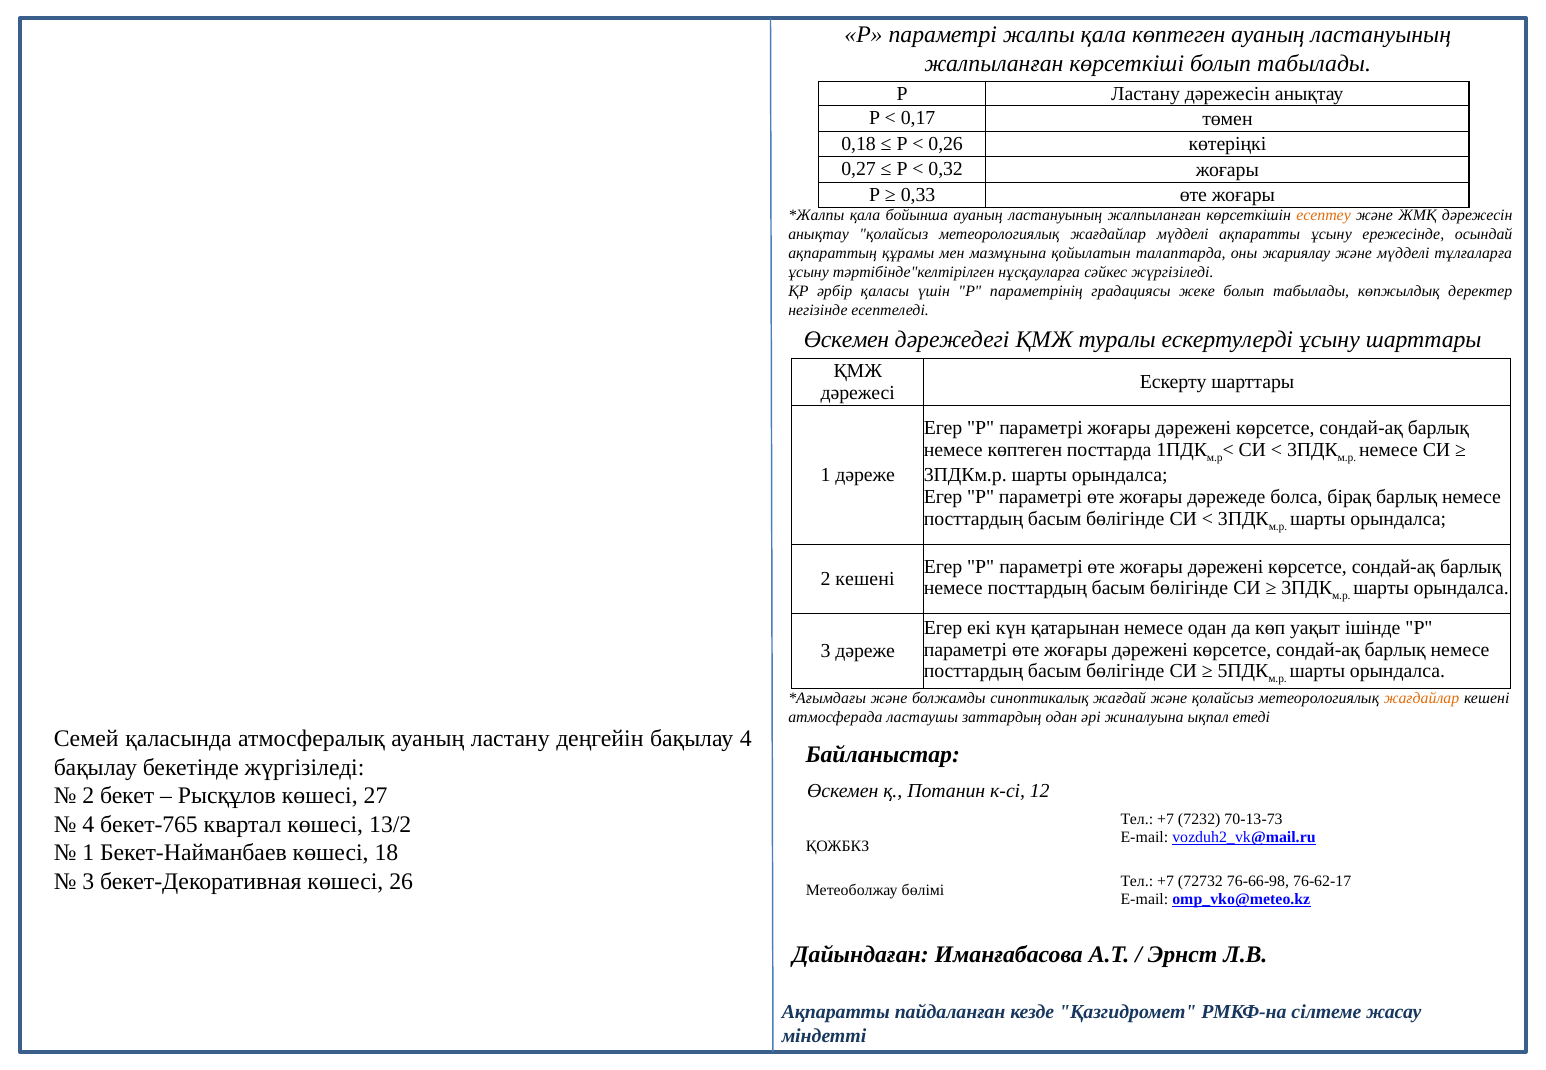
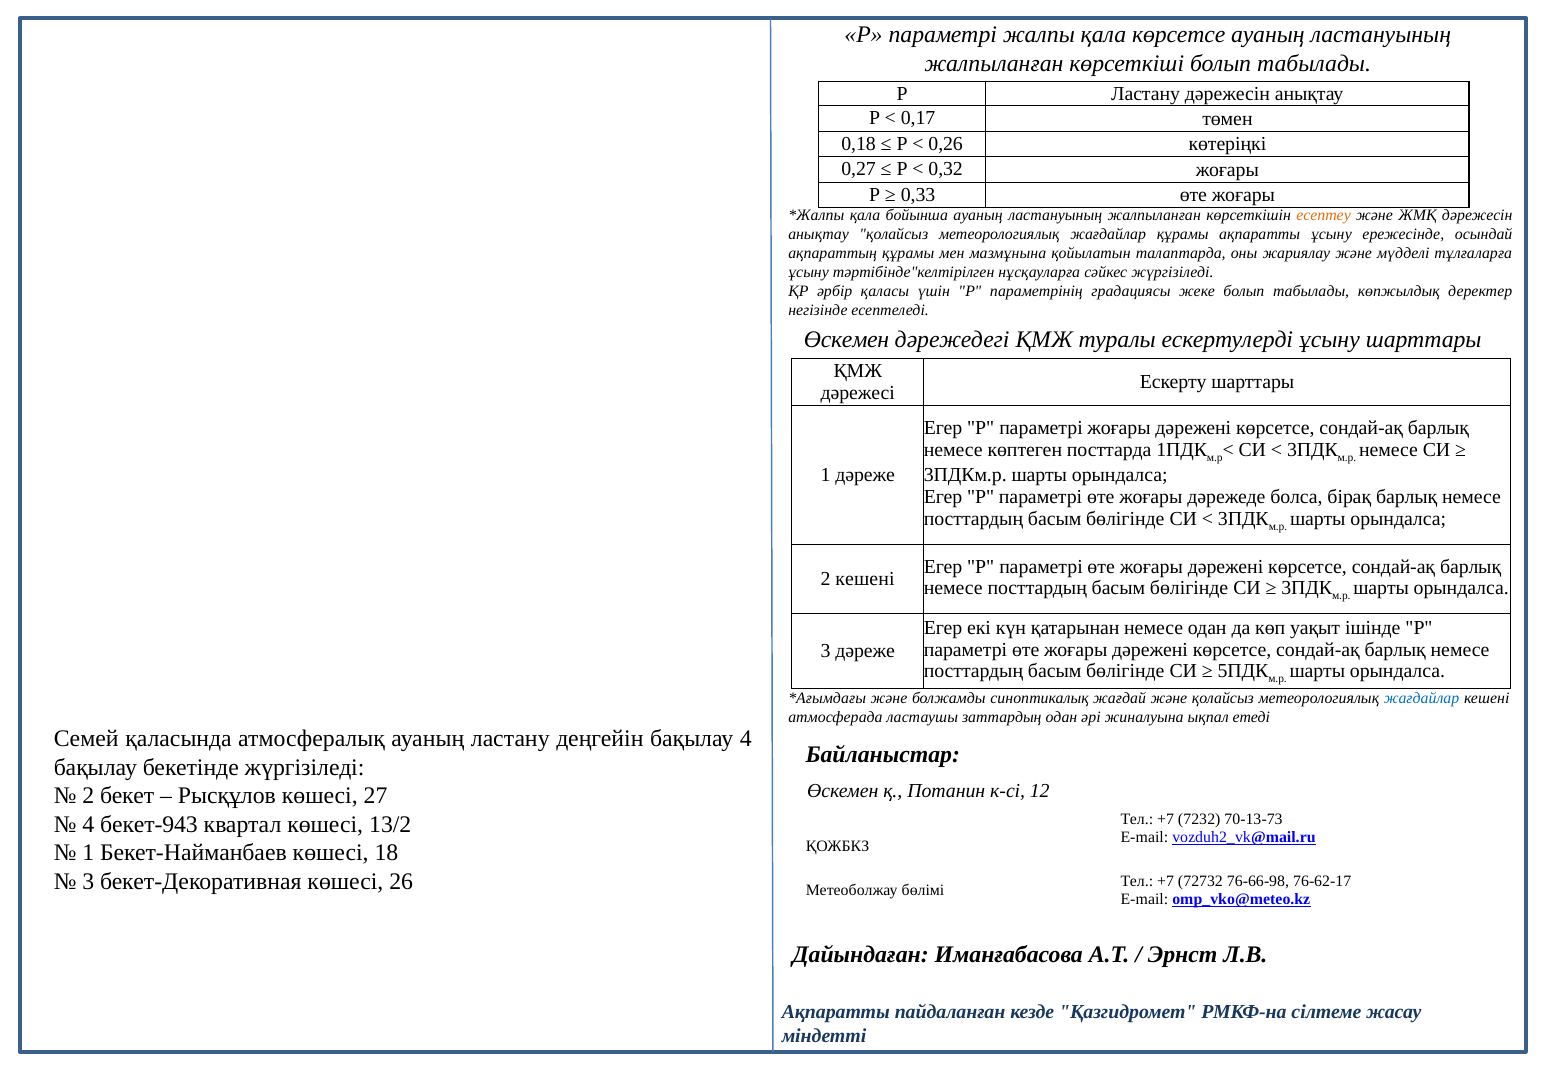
қала көптеген: көптеген -> көрсетсе
жағдайлар мүдделі: мүдделі -> құрамы
жағдайлар at (1422, 699) colour: orange -> blue
бекет-765: бекет-765 -> бекет-943
